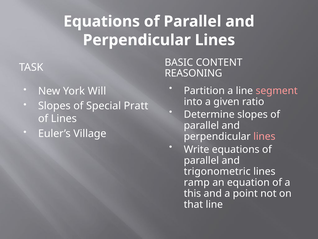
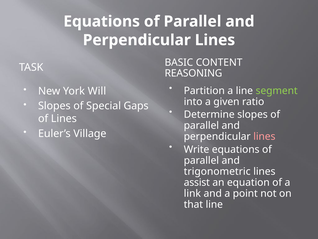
segment colour: pink -> light green
Pratt: Pratt -> Gaps
ramp: ramp -> assist
this: this -> link
